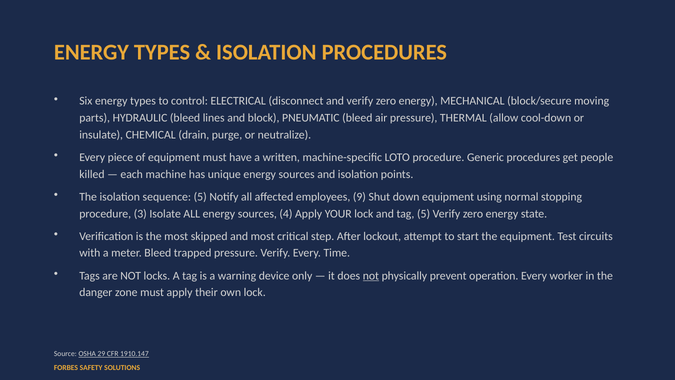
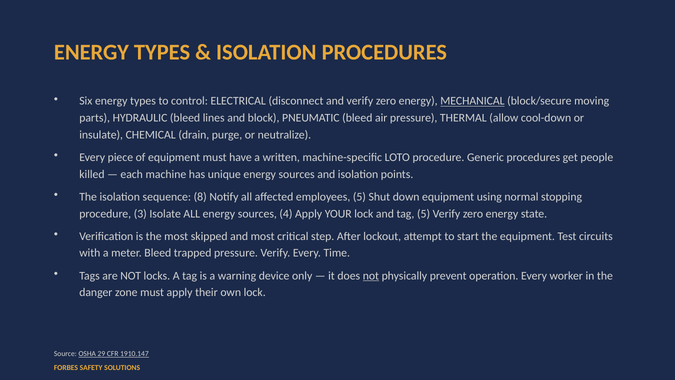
MECHANICAL underline: none -> present
sequence 5: 5 -> 8
employees 9: 9 -> 5
